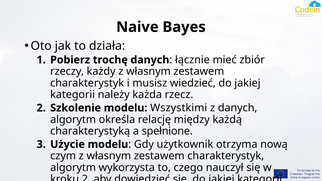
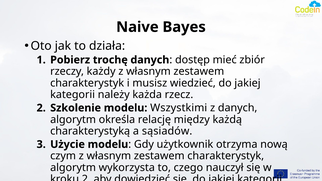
łącznie: łącznie -> dostęp
spełnione: spełnione -> sąsiadów
